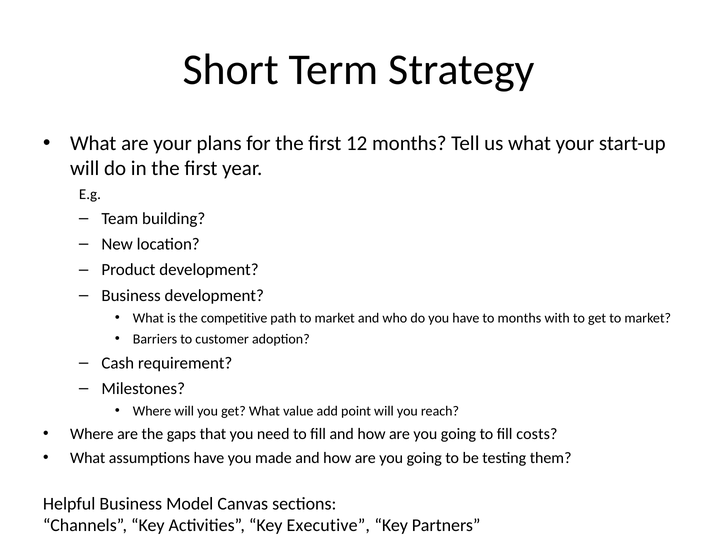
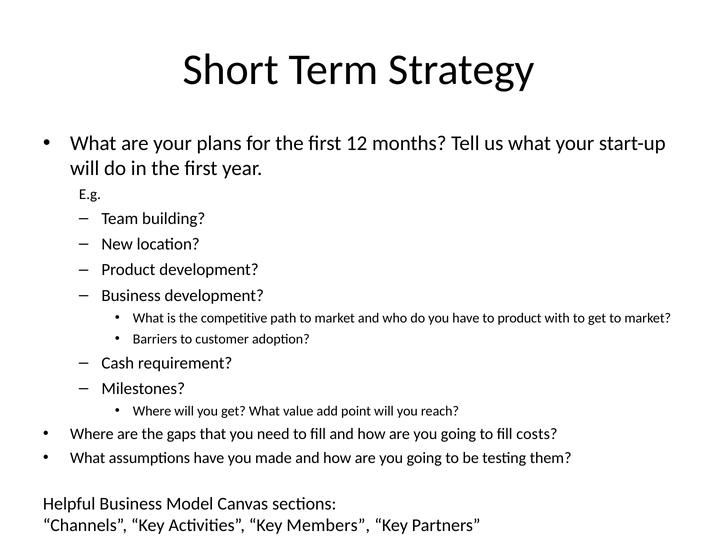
to months: months -> product
Executive: Executive -> Members
